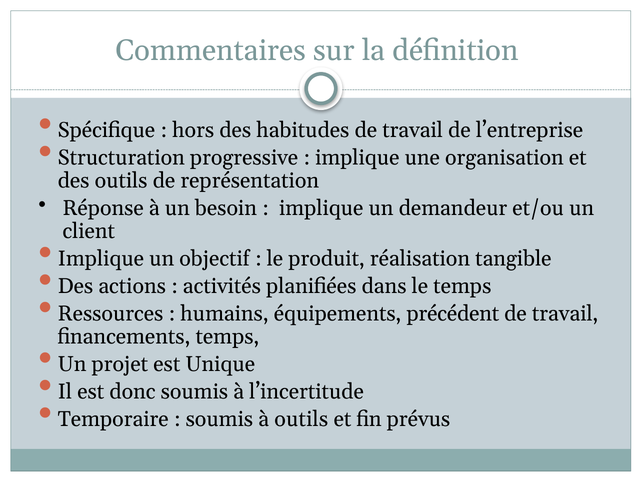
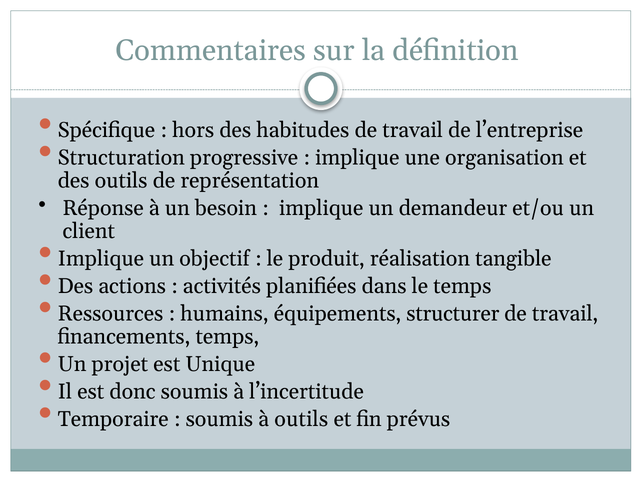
précédent: précédent -> structurer
